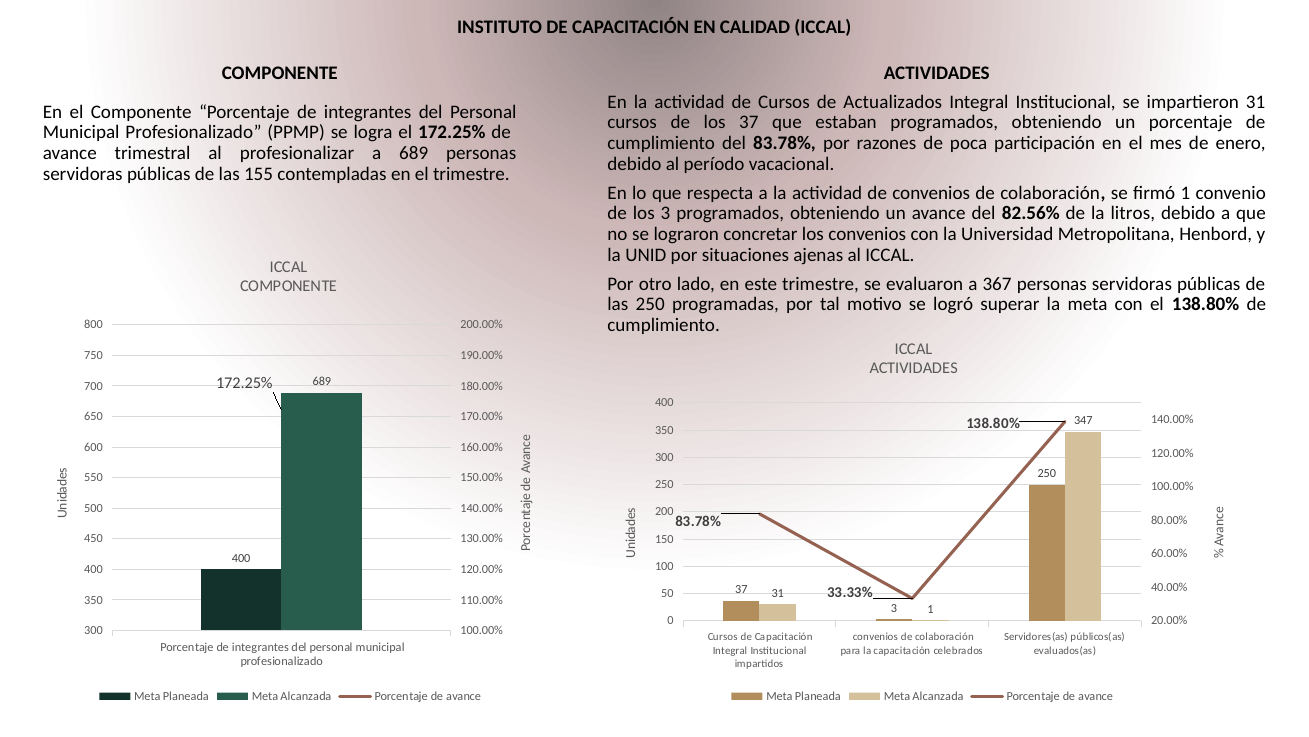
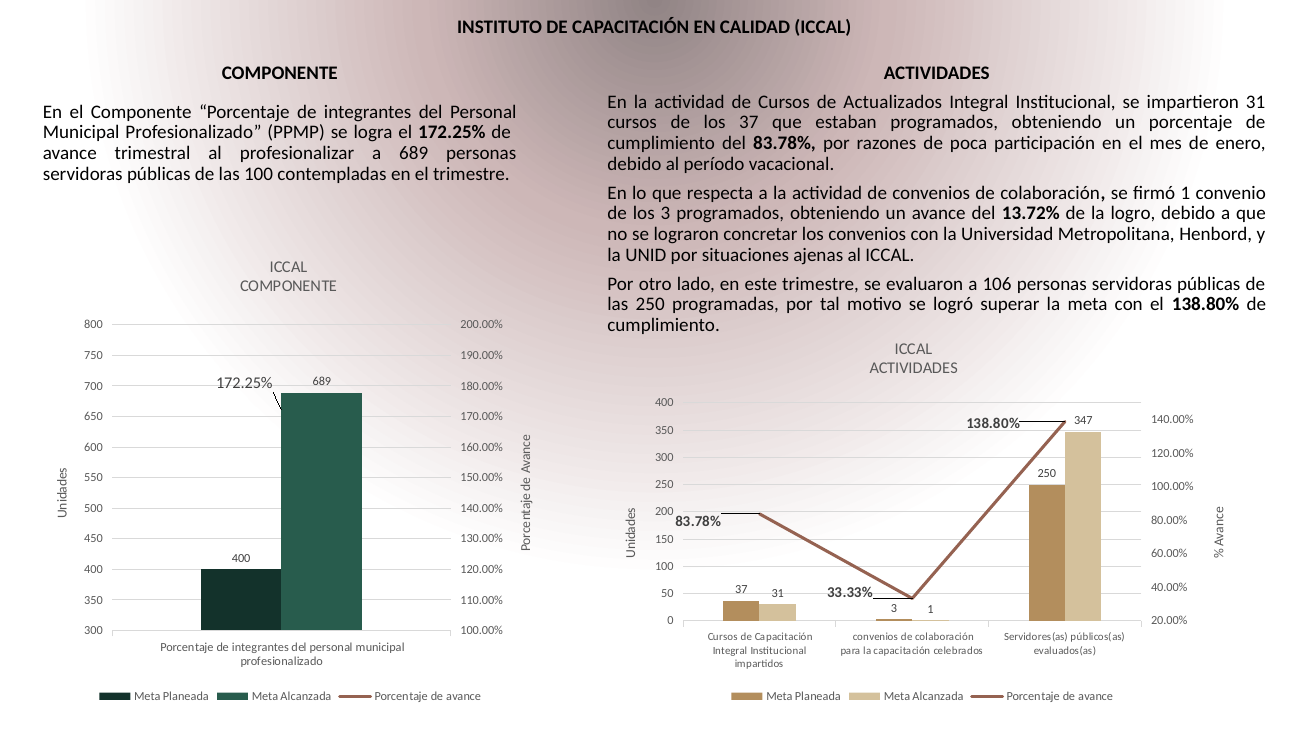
las 155: 155 -> 100
82.56%: 82.56% -> 13.72%
litros: litros -> logro
367: 367 -> 106
